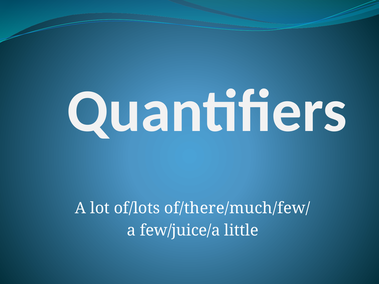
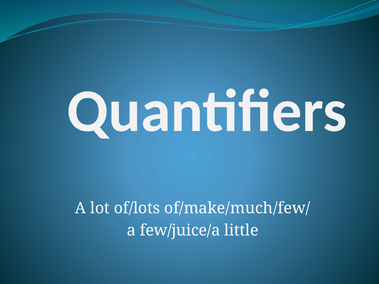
of/there/much/few/: of/there/much/few/ -> of/make/much/few/
